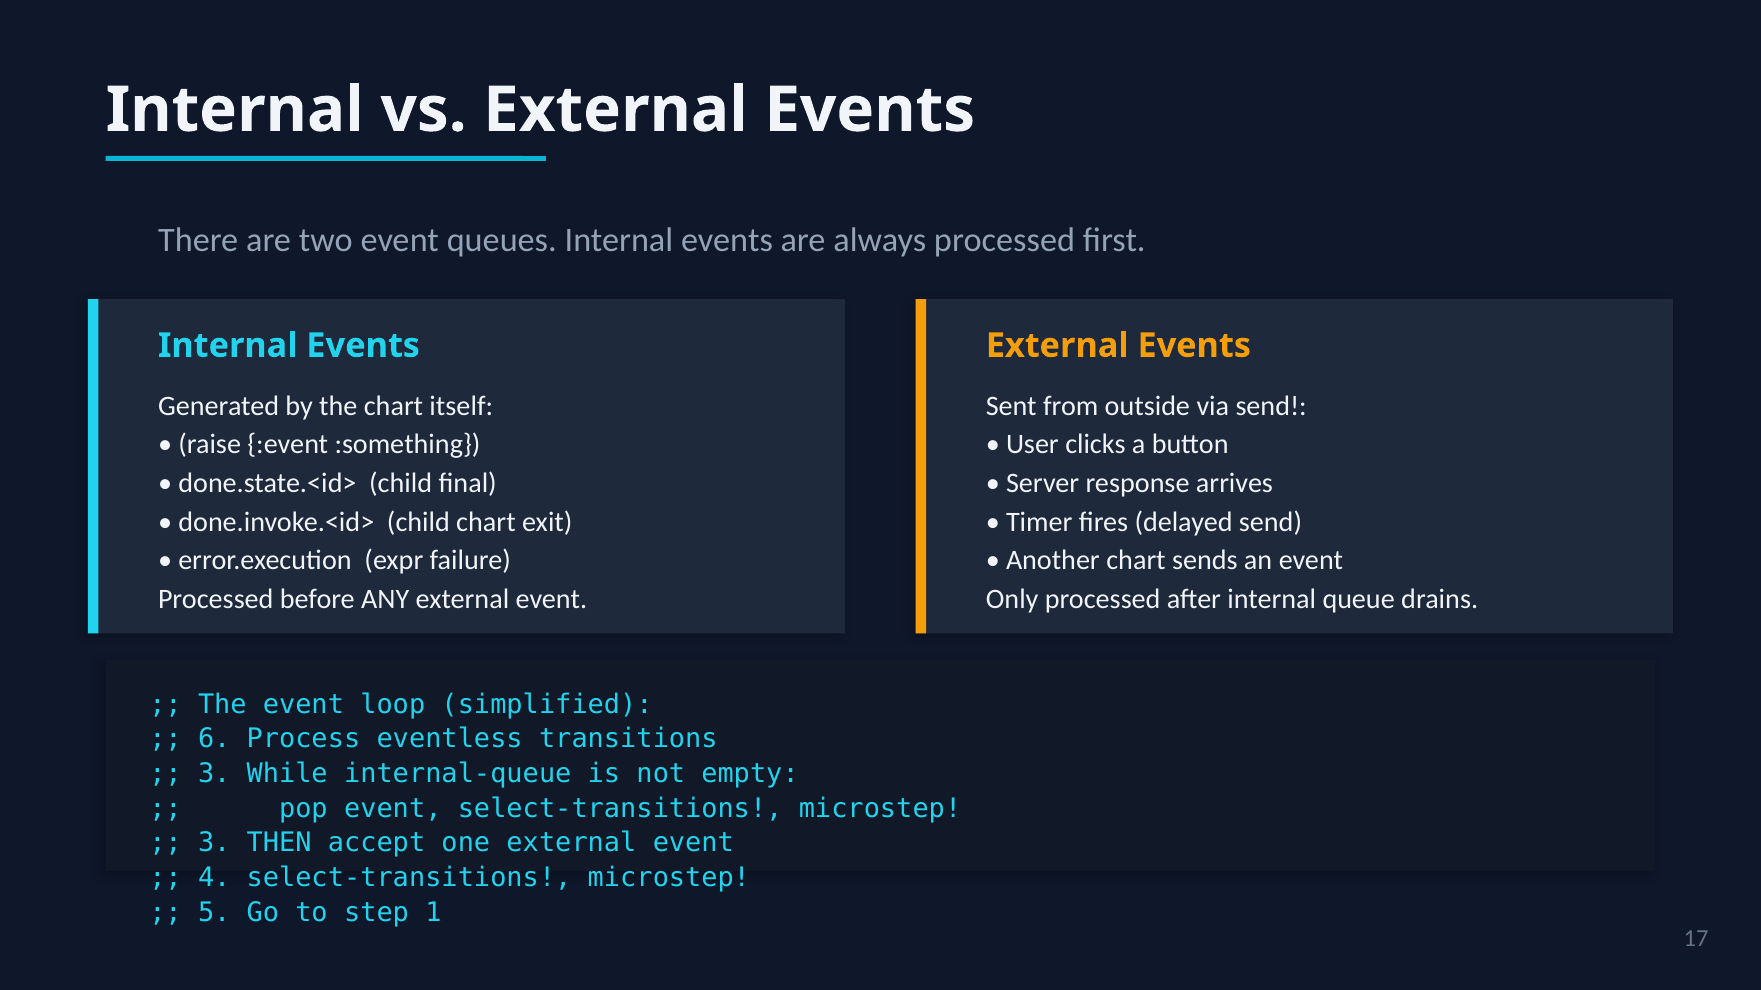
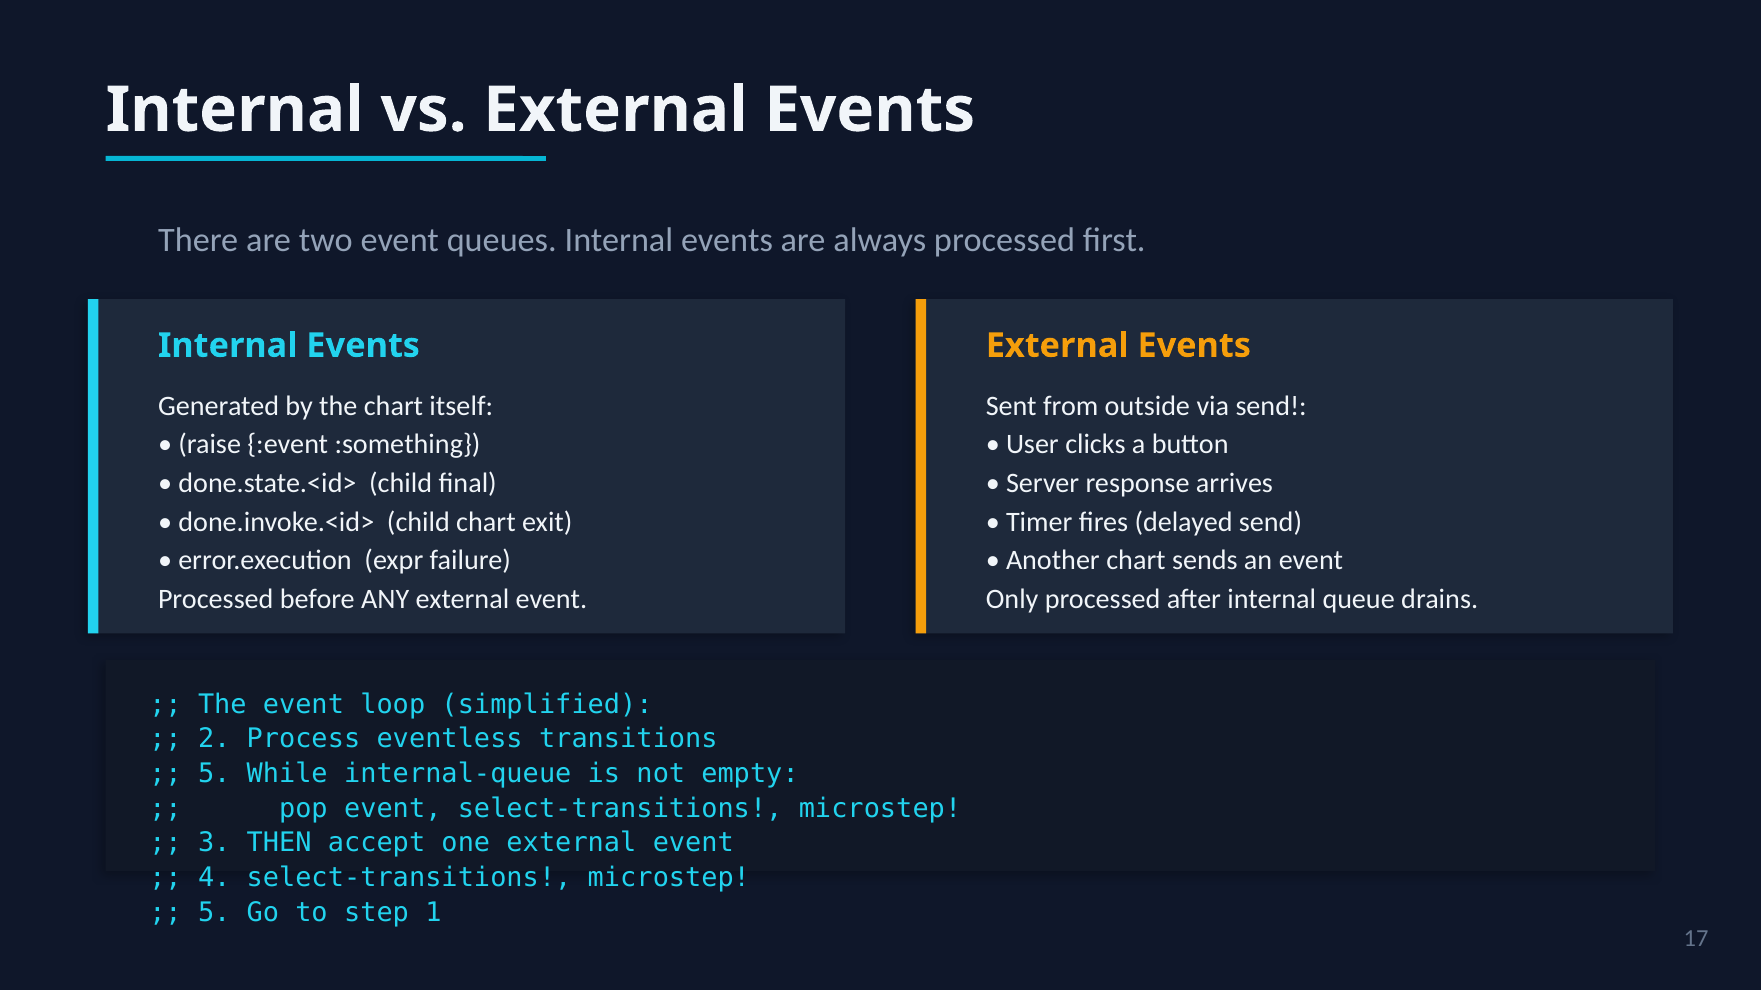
6: 6 -> 2
3 at (214, 774): 3 -> 5
